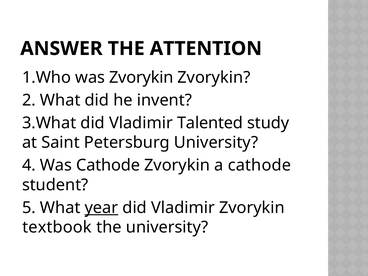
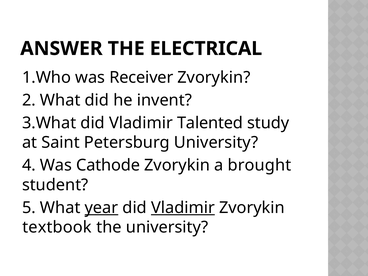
ATTENTION: ATTENTION -> ELECTRICAL
was Zvorykin: Zvorykin -> Receiver
a cathode: cathode -> brought
Vladimir at (183, 208) underline: none -> present
